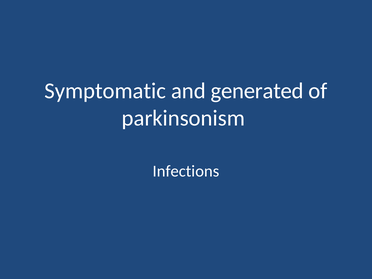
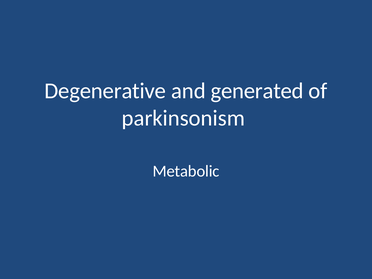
Symptomatic: Symptomatic -> Degenerative
Infections: Infections -> Metabolic
